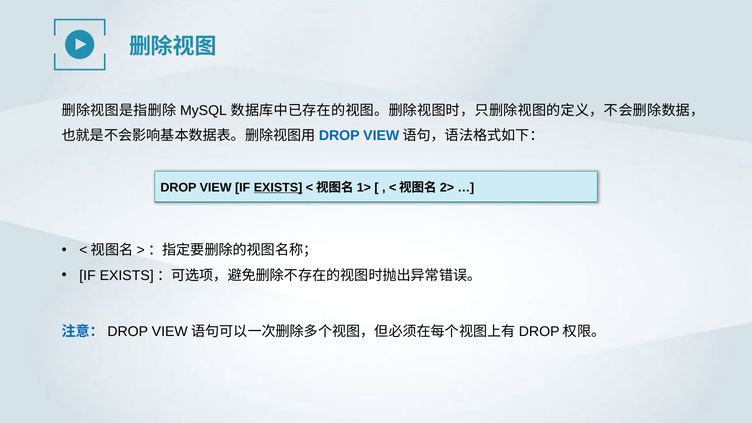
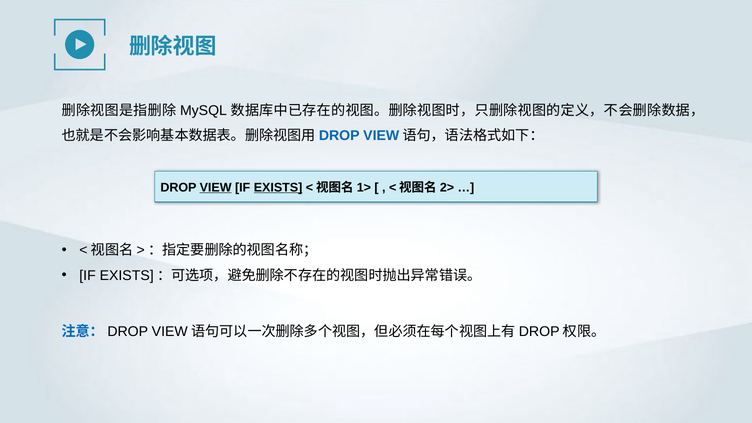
VIEW underline: none -> present
